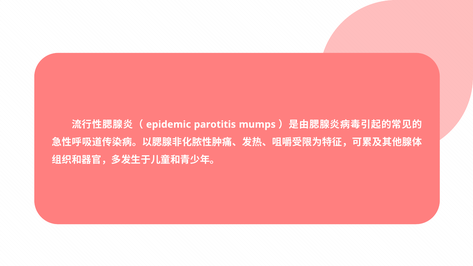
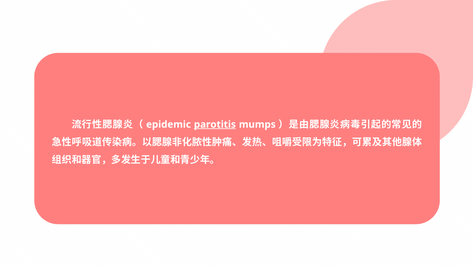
parotitis underline: none -> present
